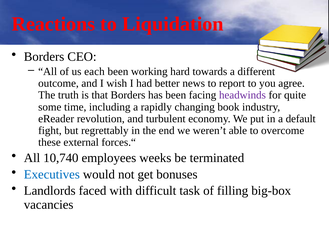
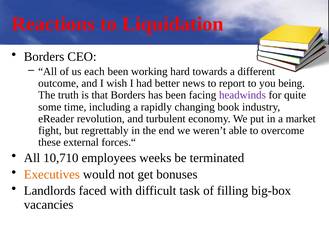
agree: agree -> being
default: default -> market
10,740: 10,740 -> 10,710
Executives colour: blue -> orange
